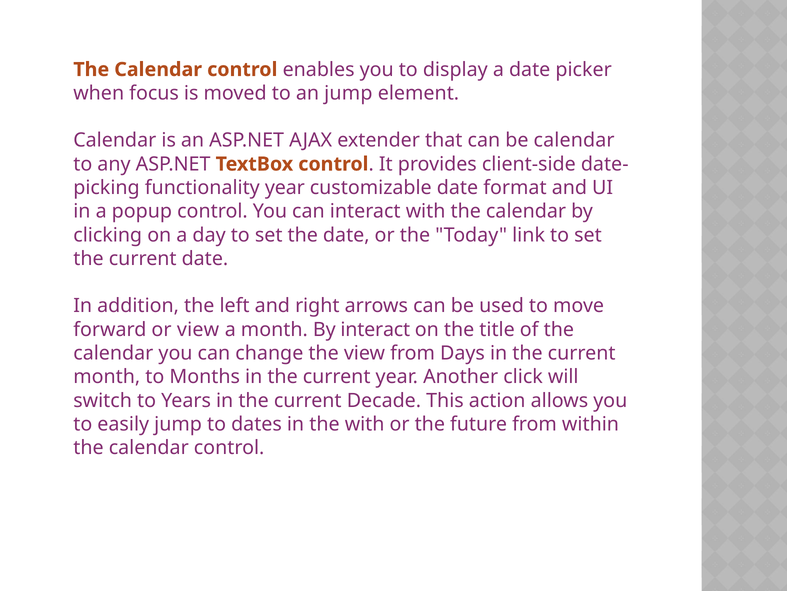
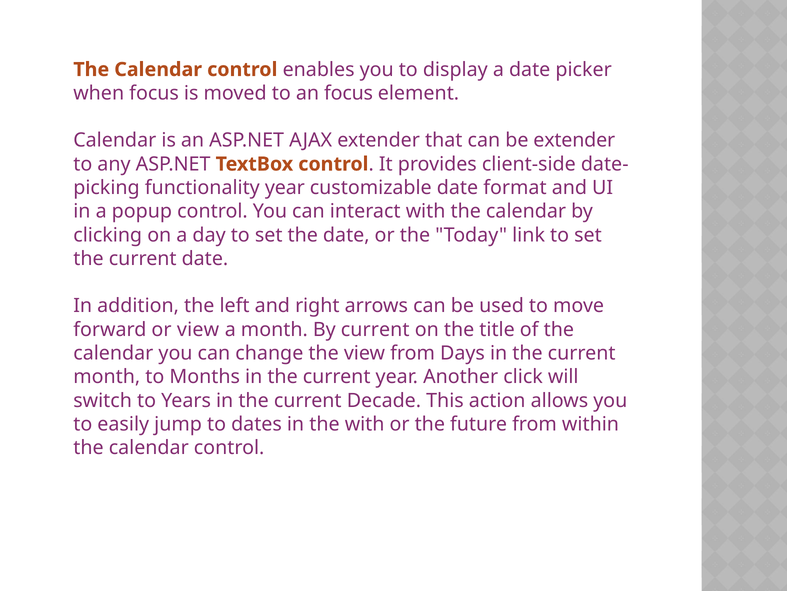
an jump: jump -> focus
be calendar: calendar -> extender
By interact: interact -> current
